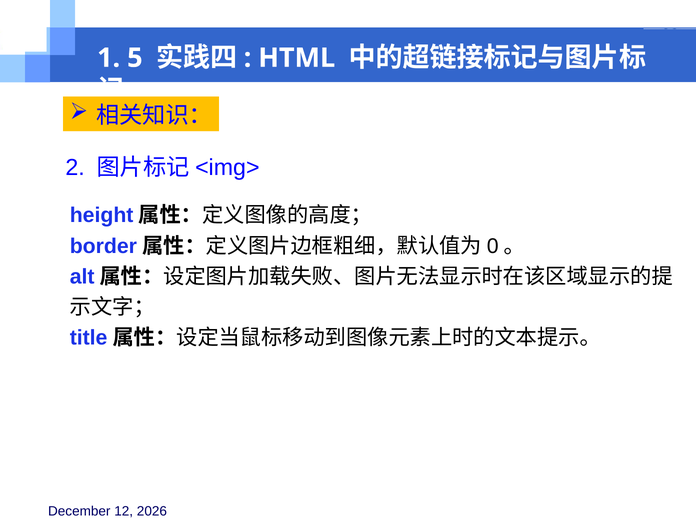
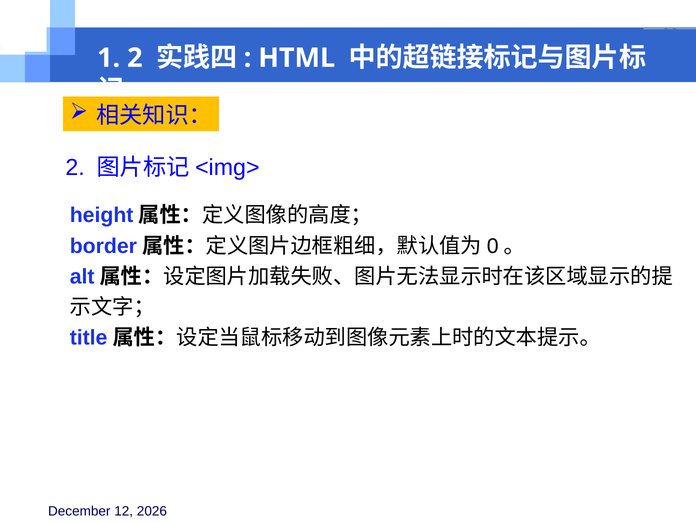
1 5: 5 -> 2
